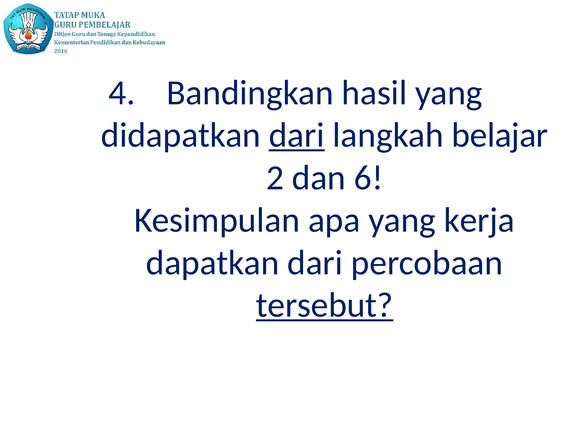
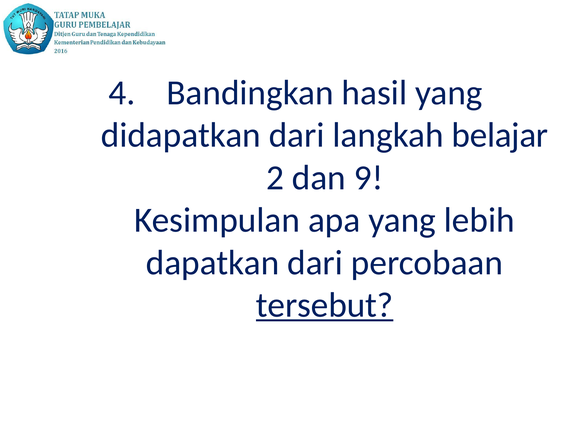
dari at (297, 135) underline: present -> none
6: 6 -> 9
kerja: kerja -> lebih
